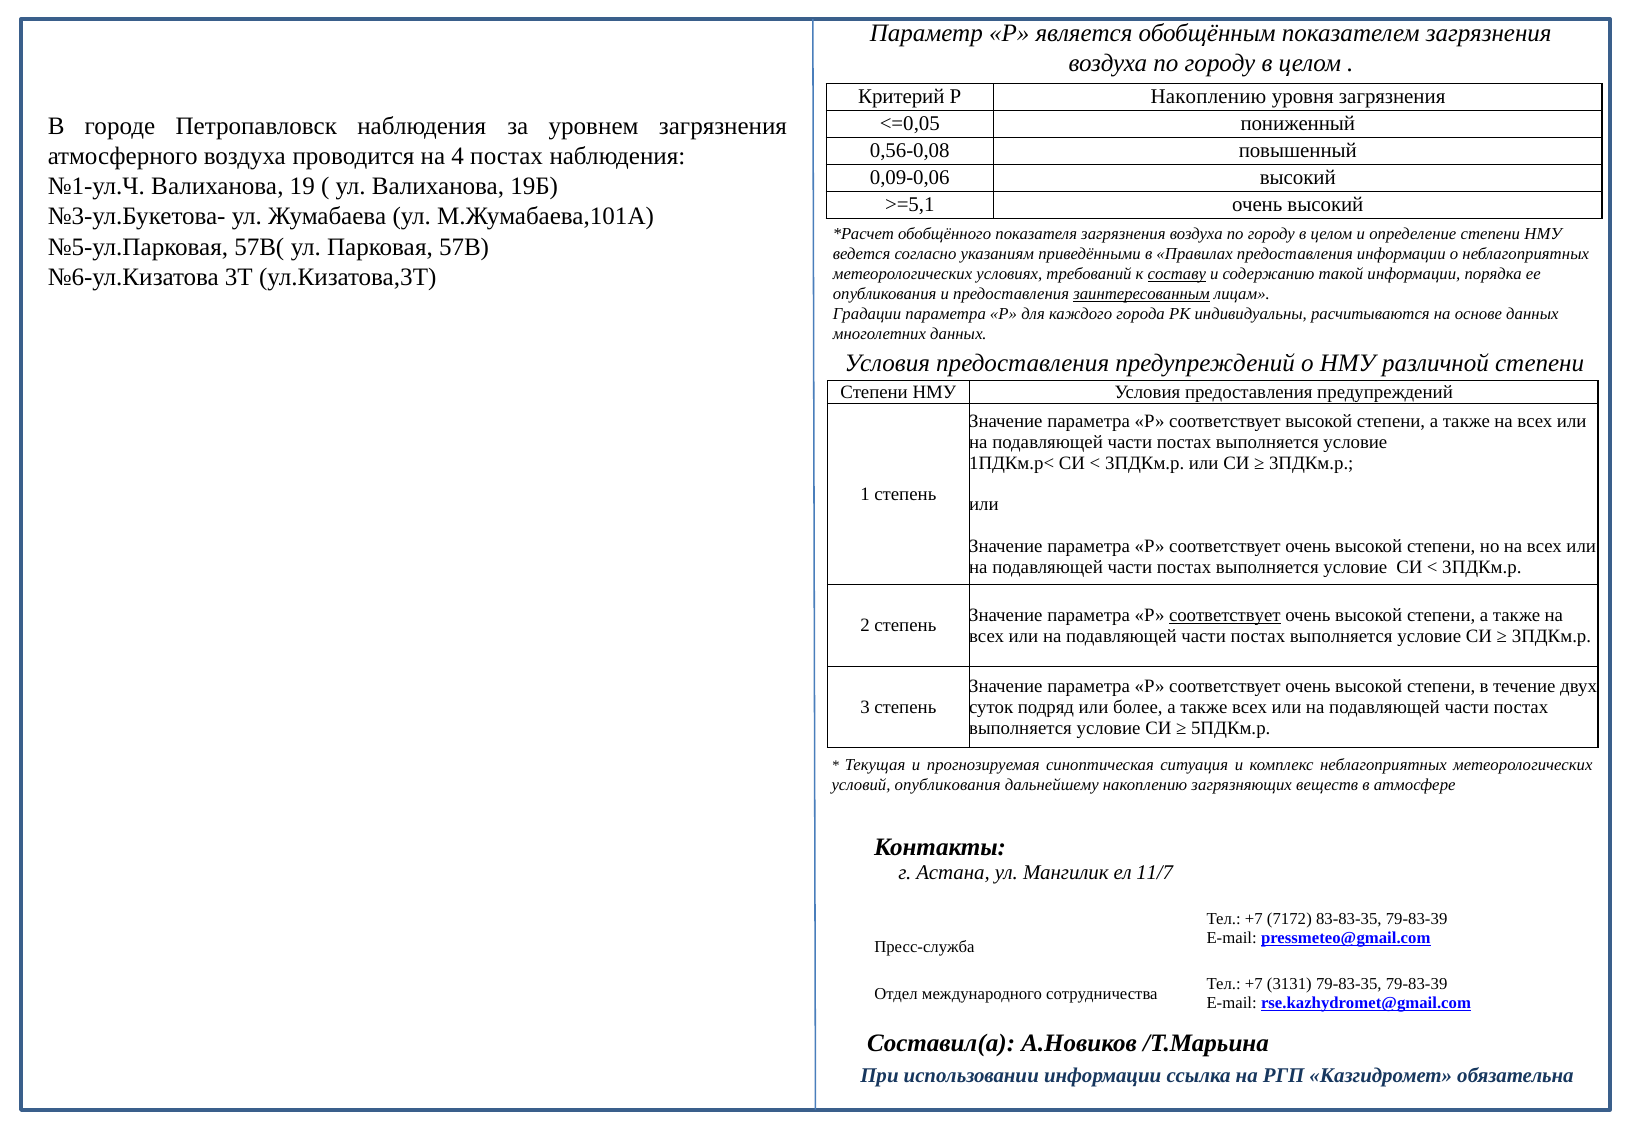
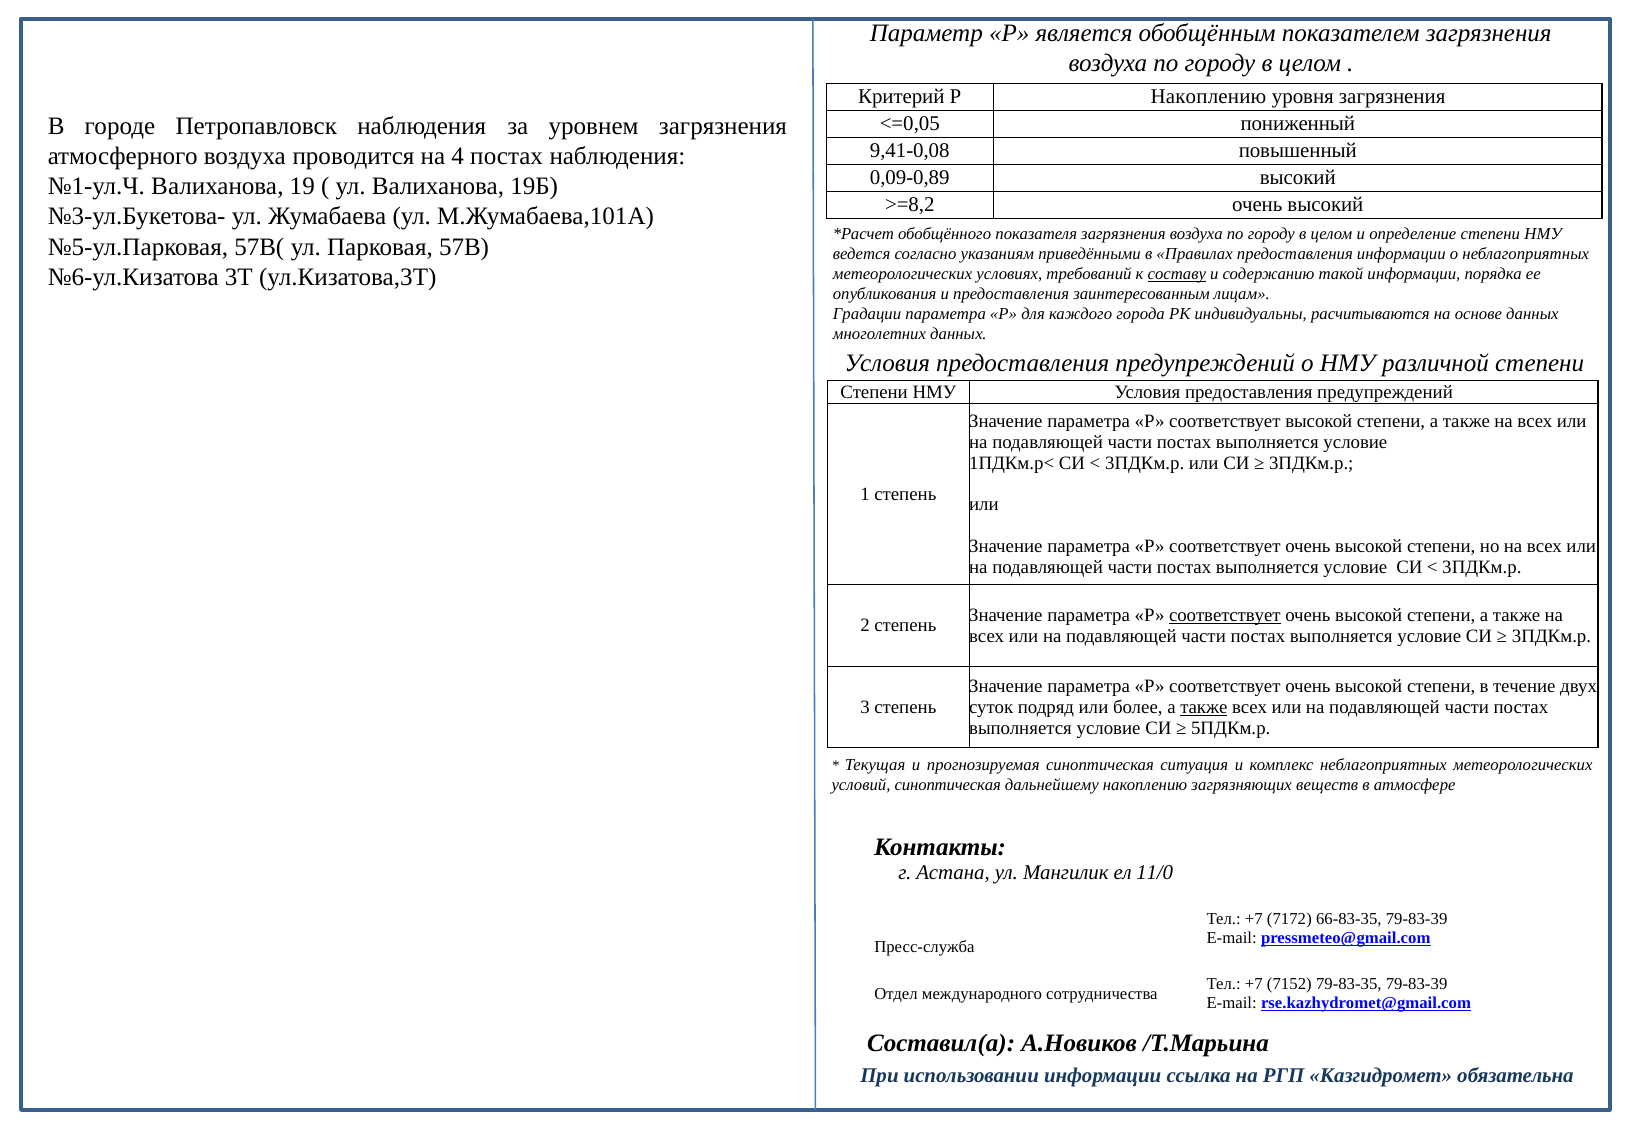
0,56-0,08: 0,56-0,08 -> 9,41-0,08
0,09-0,06: 0,09-0,06 -> 0,09-0,89
>=5,1: >=5,1 -> >=8,2
заинтересованным underline: present -> none
также at (1204, 707) underline: none -> present
условий опубликования: опубликования -> синоптическая
11/7: 11/7 -> 11/0
83-83-35: 83-83-35 -> 66-83-35
3131: 3131 -> 7152
